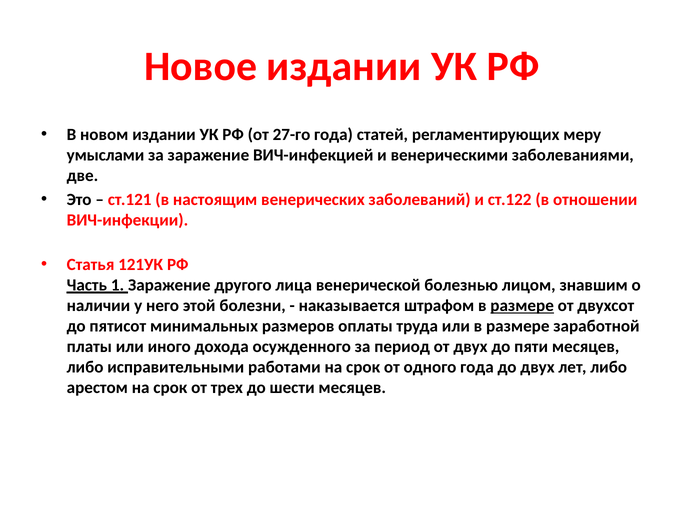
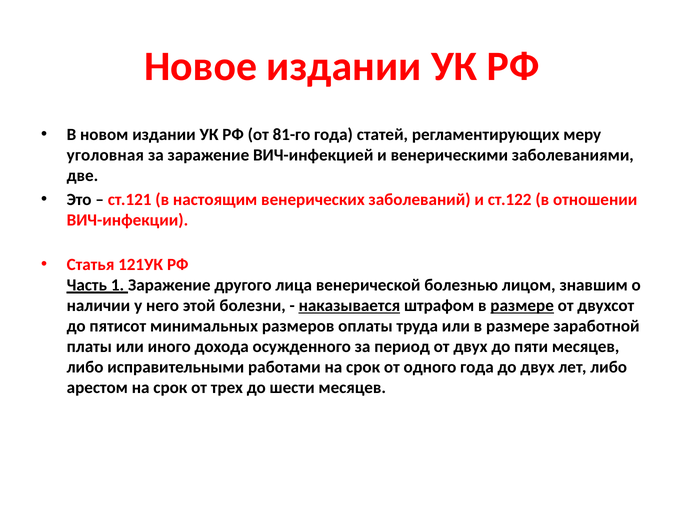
27-го: 27-го -> 81-го
умыслами: умыслами -> уголовная
наказывается underline: none -> present
